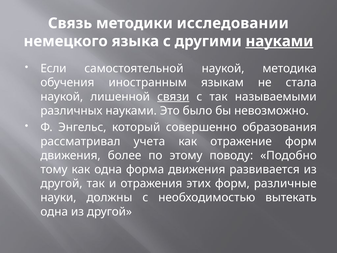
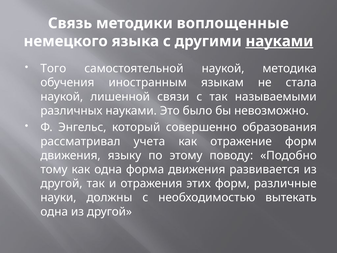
исследовании: исследовании -> воплощенные
Если: Если -> Того
связи underline: present -> none
более: более -> языку
